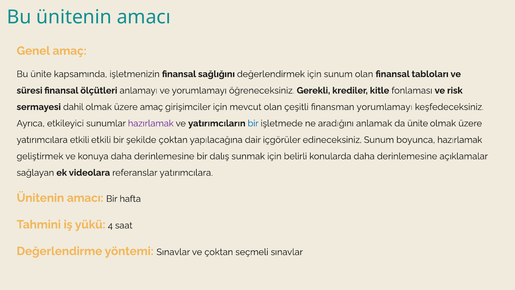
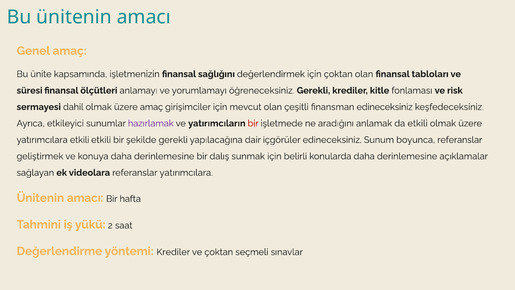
için sunum: sunum -> çoktan
finansman yorumlamayı: yorumlamayı -> edineceksiniz
bir at (253, 123) colour: blue -> red
da ünite: ünite -> etkili
şekilde çoktan: çoktan -> gerekli
boyunca hazırlamak: hazırlamak -> referanslar
4: 4 -> 2
yöntemi Sınavlar: Sınavlar -> Krediler
